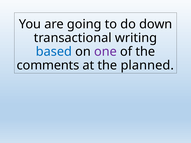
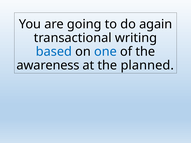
down: down -> again
one colour: purple -> blue
comments: comments -> awareness
